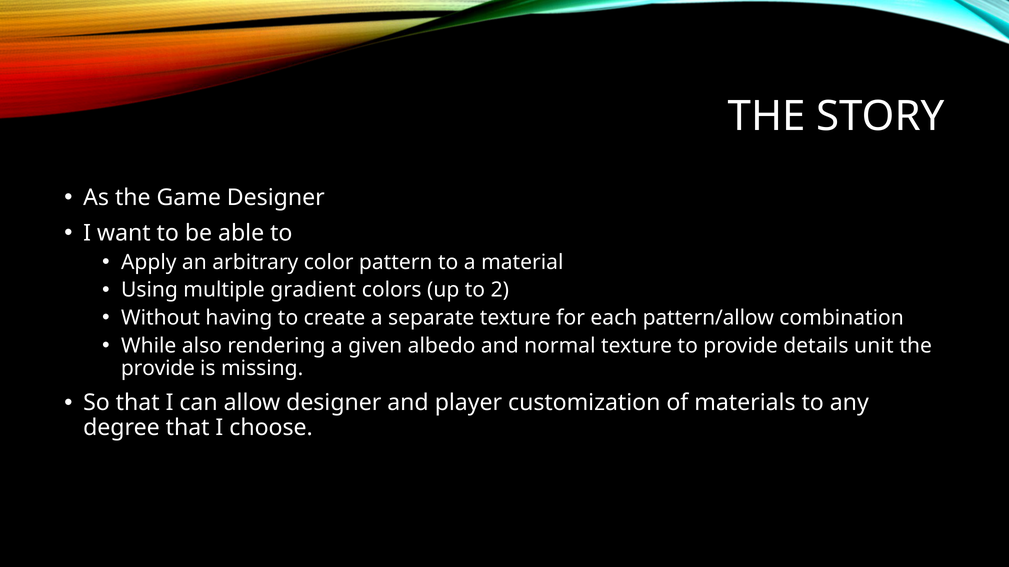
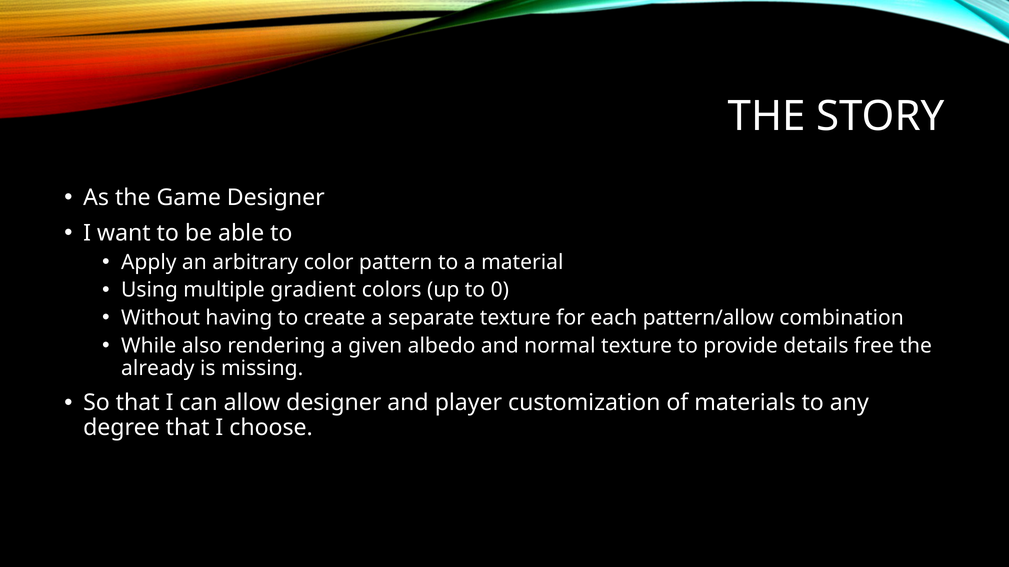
2: 2 -> 0
unit: unit -> free
provide at (158, 369): provide -> already
